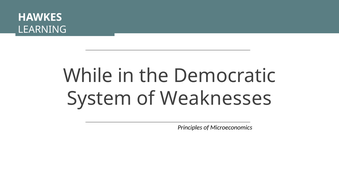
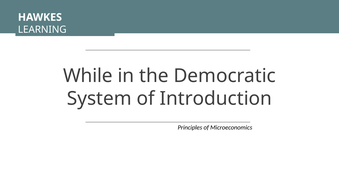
Weaknesses: Weaknesses -> Introduction
